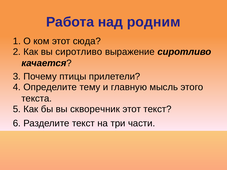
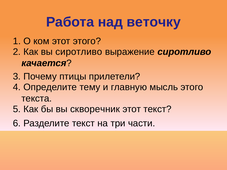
родним: родним -> веточку
этот сюда: сюда -> этого
